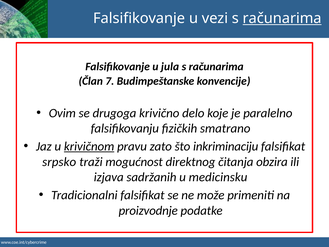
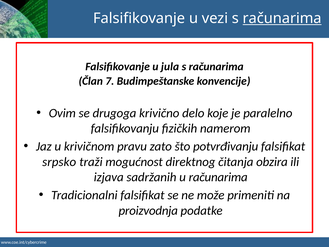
smatrano: smatrano -> namerom
krivičnom underline: present -> none
inkriminaciju: inkriminaciju -> potvrđivanju
u medicinsku: medicinsku -> računarima
proizvodnje: proizvodnje -> proizvodnja
